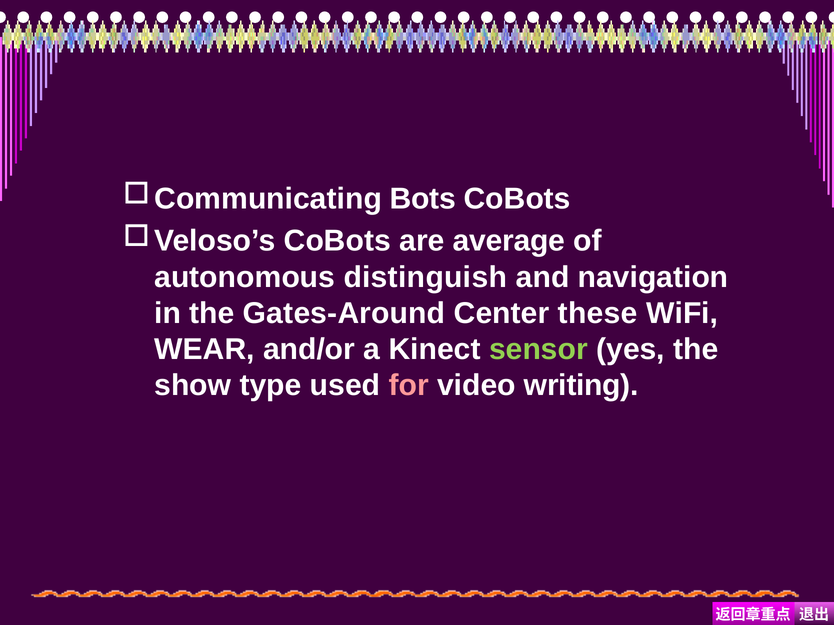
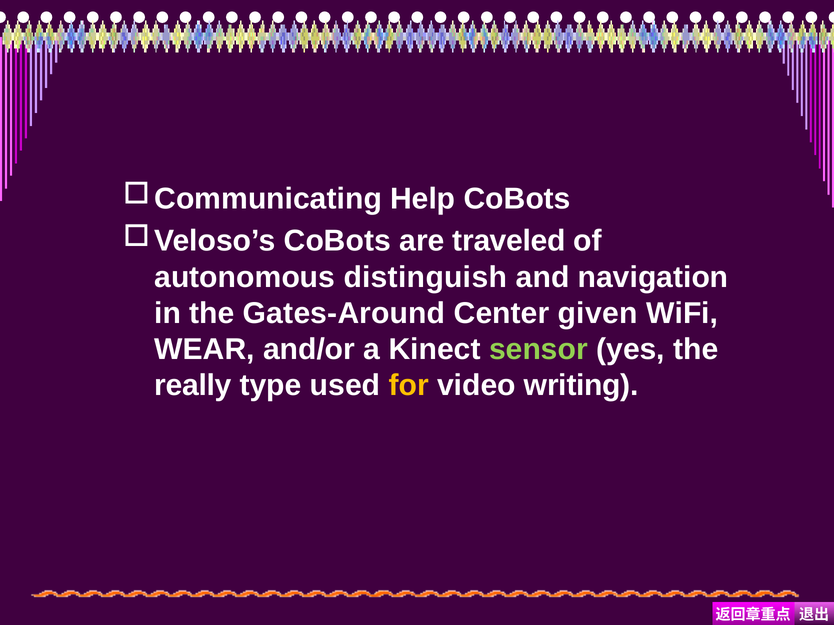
Bots: Bots -> Help
average: average -> traveled
these: these -> given
show: show -> really
for colour: pink -> yellow
